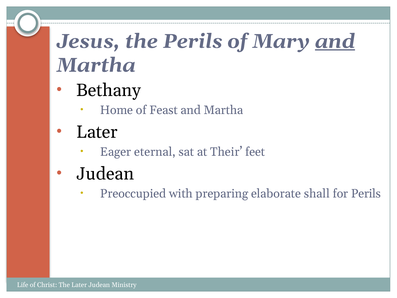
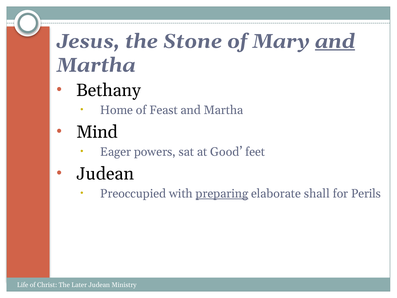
the Perils: Perils -> Stone
Later at (97, 132): Later -> Mind
eternal: eternal -> powers
Their: Their -> Good
preparing underline: none -> present
